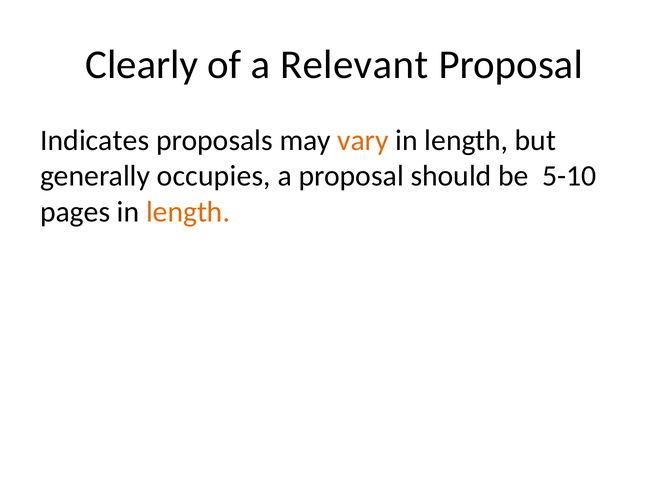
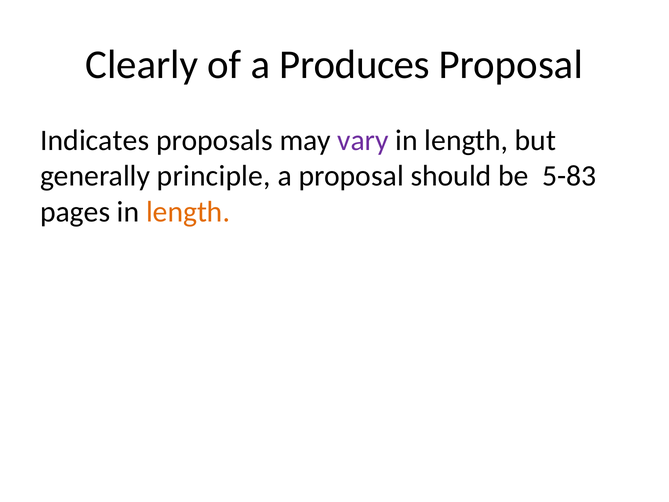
Relevant: Relevant -> Produces
vary colour: orange -> purple
occupies: occupies -> principle
5-10: 5-10 -> 5-83
